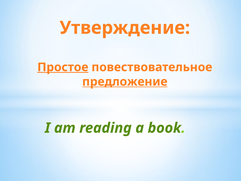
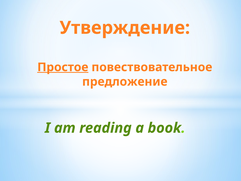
предложение underline: present -> none
